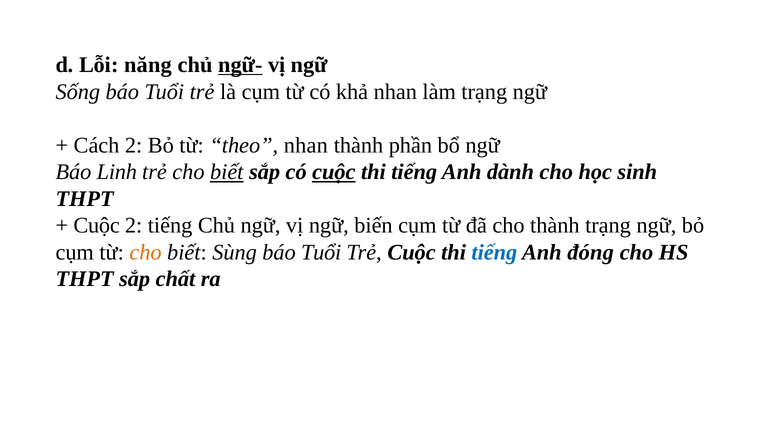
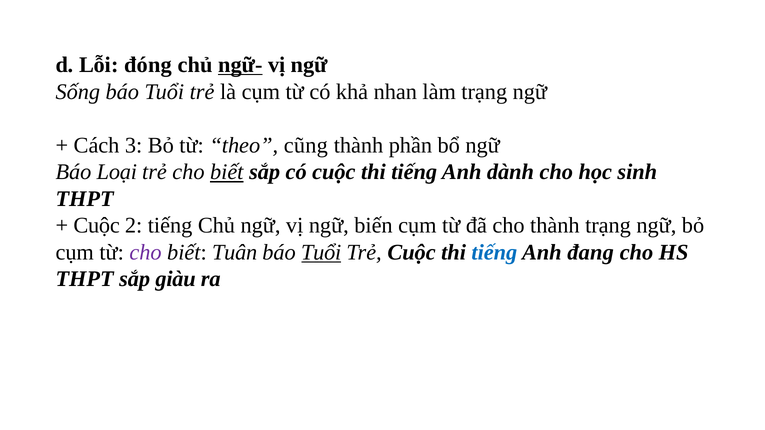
năng: năng -> đóng
Cách 2: 2 -> 3
theo nhan: nhan -> cũng
Linh: Linh -> Loại
cuộc at (334, 172) underline: present -> none
cho at (146, 253) colour: orange -> purple
Sùng: Sùng -> Tuân
Tuổi at (321, 253) underline: none -> present
đóng: đóng -> đang
chất: chất -> giàu
